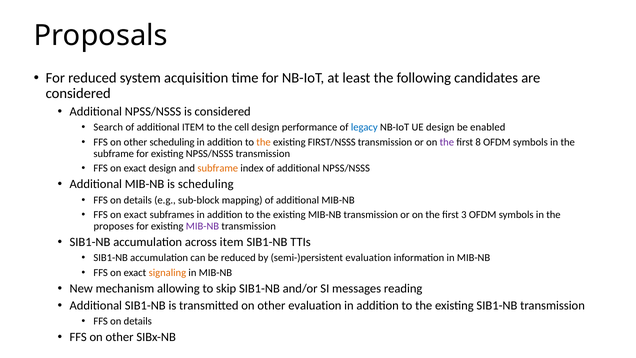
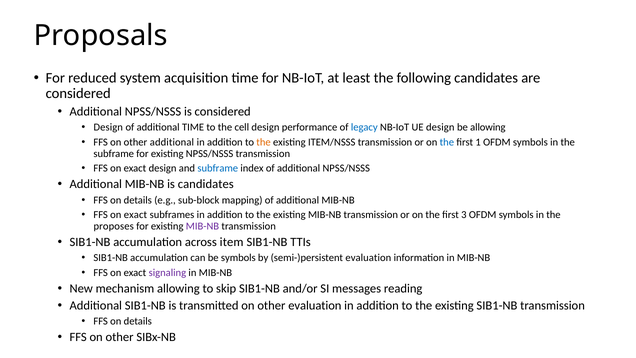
Search at (108, 127): Search -> Design
additional ITEM: ITEM -> TIME
be enabled: enabled -> allowing
other scheduling: scheduling -> additional
FIRST/NSSS: FIRST/NSSS -> ITEM/NSSS
the at (447, 142) colour: purple -> blue
8: 8 -> 1
subframe at (218, 168) colour: orange -> blue
is scheduling: scheduling -> candidates
be reduced: reduced -> symbols
signaling colour: orange -> purple
